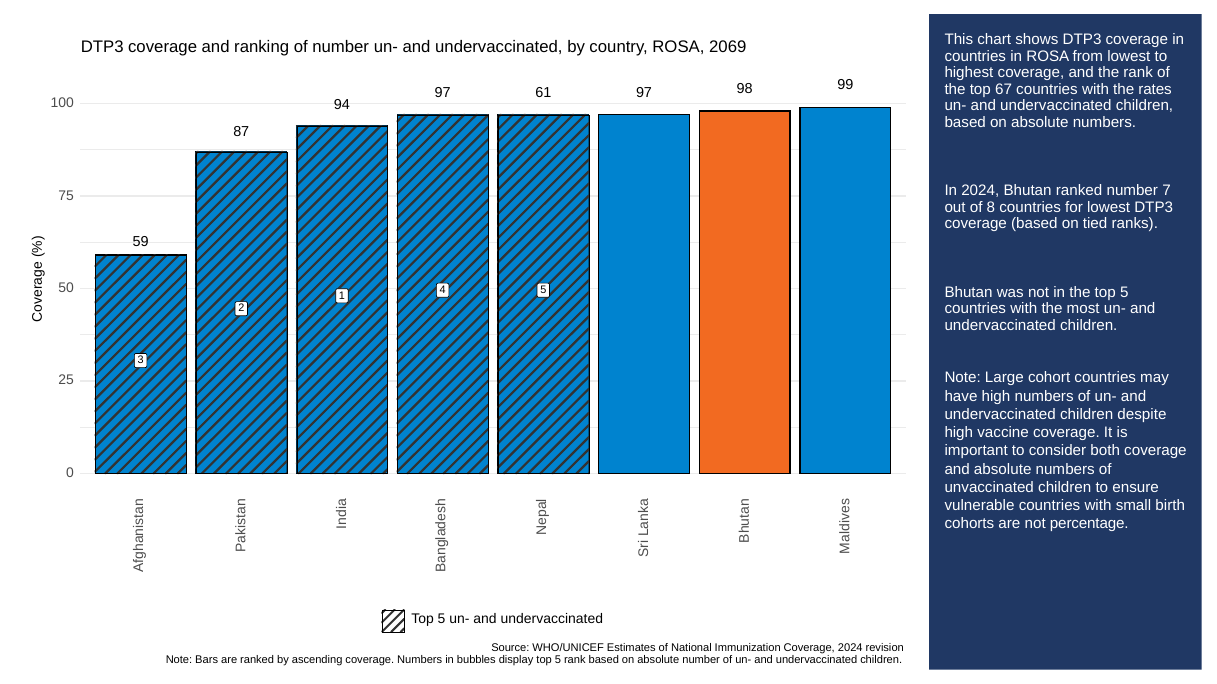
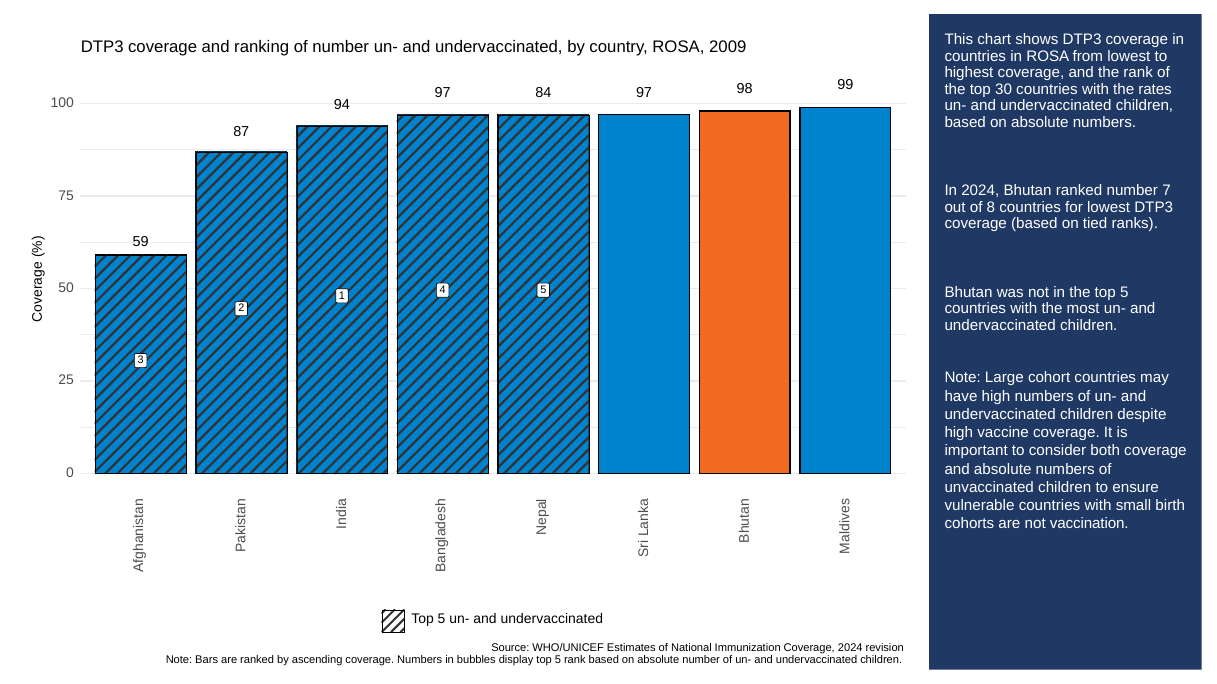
2069: 2069 -> 2009
67: 67 -> 30
61: 61 -> 84
percentage: percentage -> vaccination
